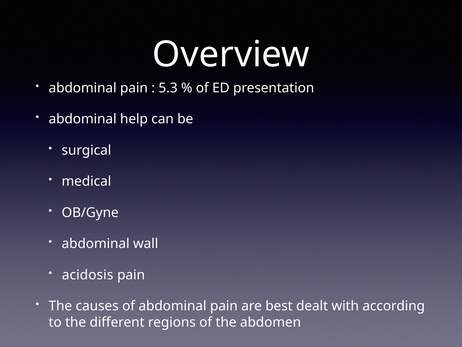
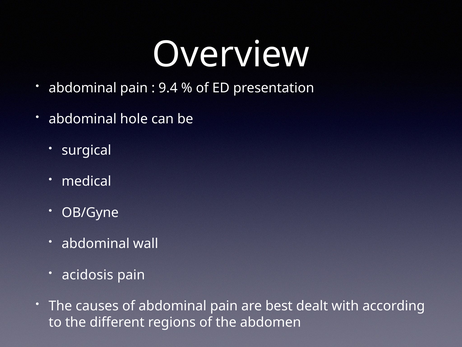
5.3: 5.3 -> 9.4
help: help -> hole
